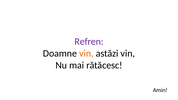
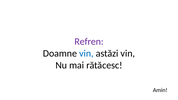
vin at (86, 53) colour: orange -> blue
